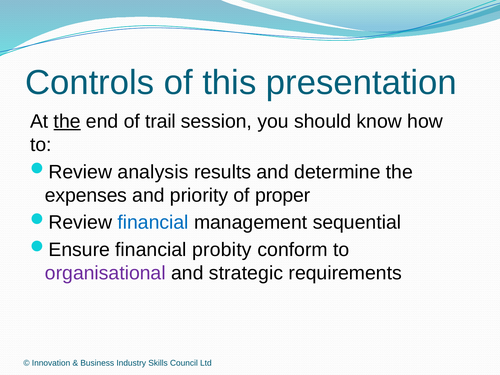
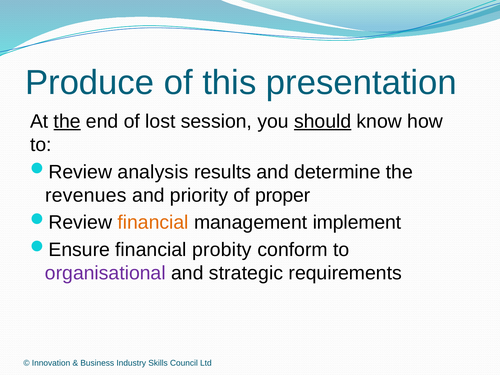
Controls: Controls -> Produce
trail: trail -> lost
should underline: none -> present
expenses: expenses -> revenues
financial at (153, 223) colour: blue -> orange
sequential: sequential -> implement
